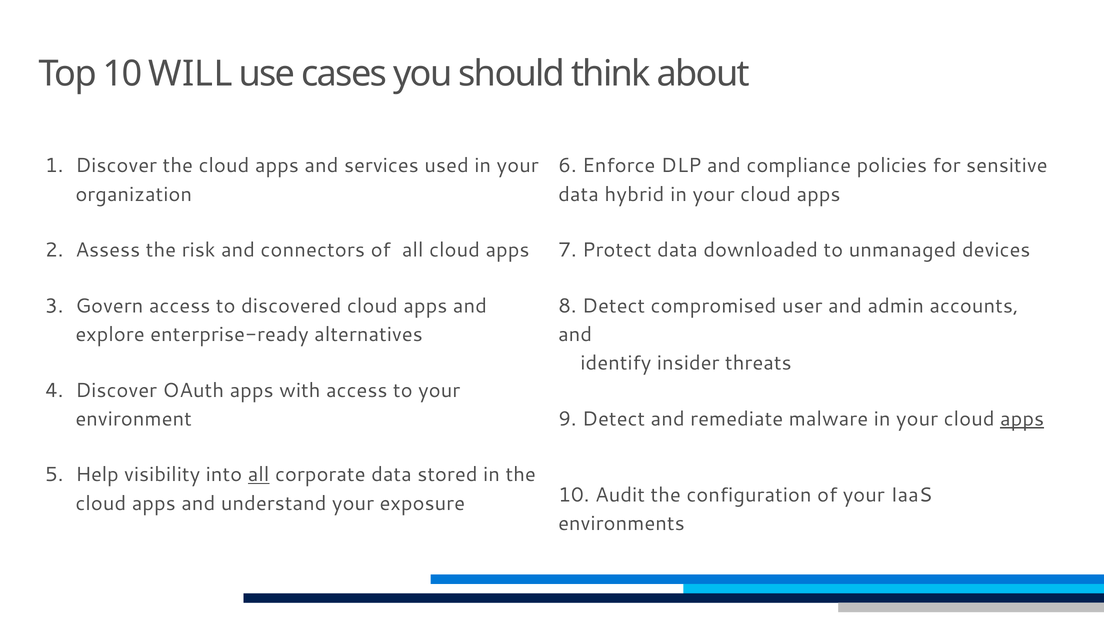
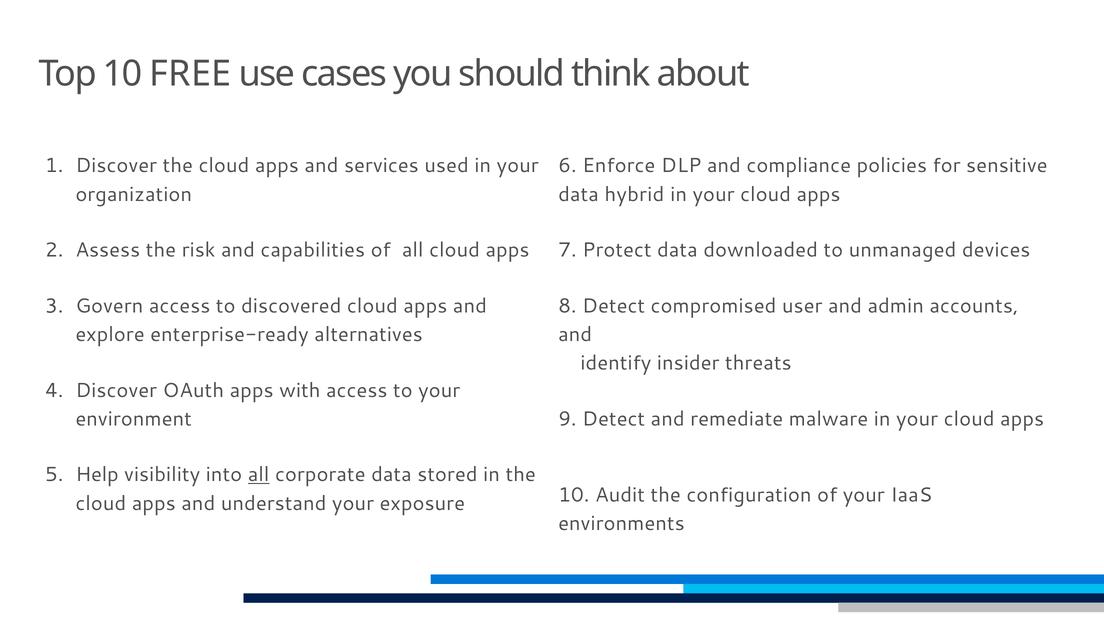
WILL: WILL -> FREE
connectors: connectors -> capabilities
apps at (1022, 419) underline: present -> none
